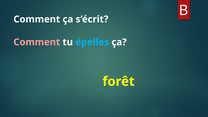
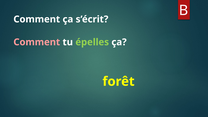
épelles colour: light blue -> light green
